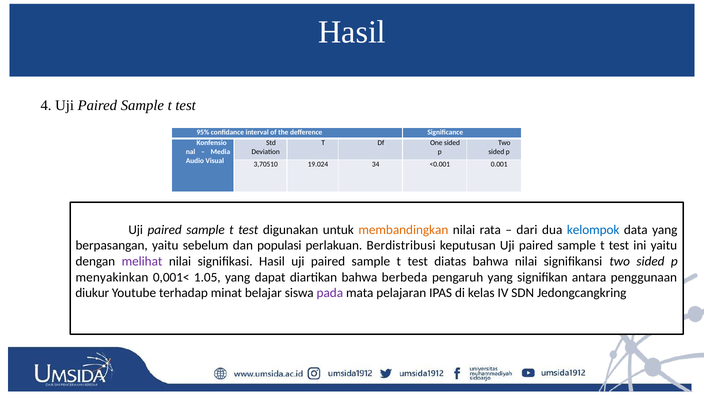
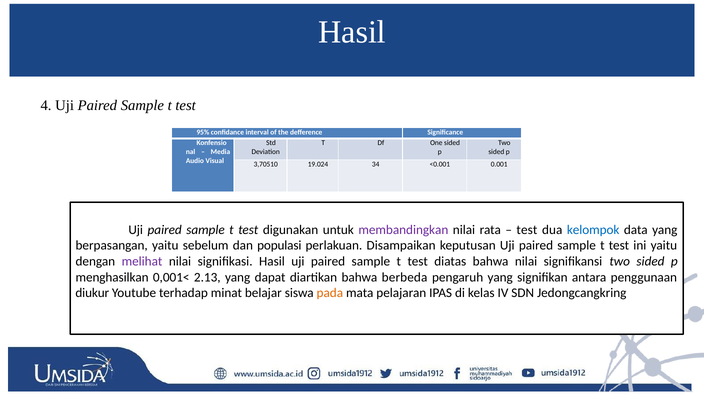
membandingkan colour: orange -> purple
dari at (527, 230): dari -> test
Berdistribusi: Berdistribusi -> Disampaikan
menyakinkan: menyakinkan -> menghasilkan
1.05: 1.05 -> 2.13
pada colour: purple -> orange
